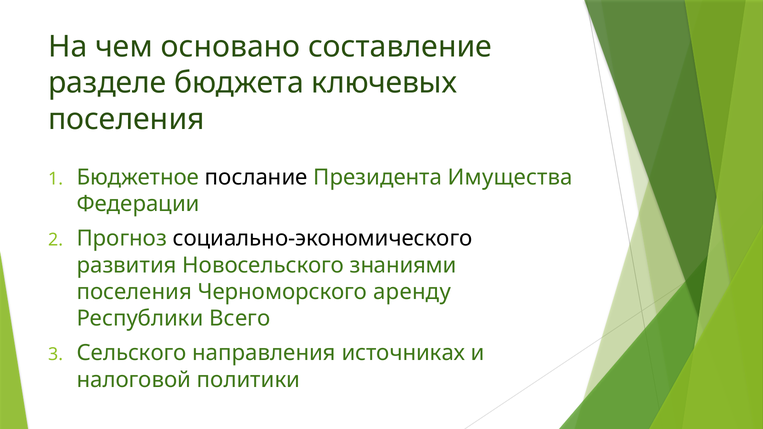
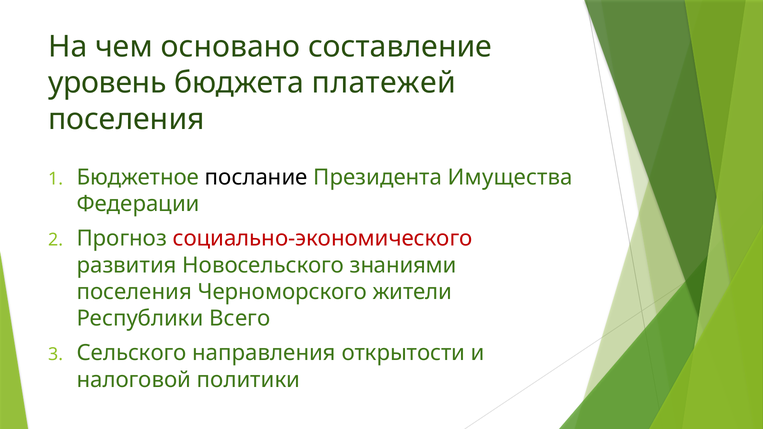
разделе: разделе -> уровень
ключевых: ключевых -> платежей
социально-экономического colour: black -> red
аренду: аренду -> жители
источниках: источниках -> открытости
